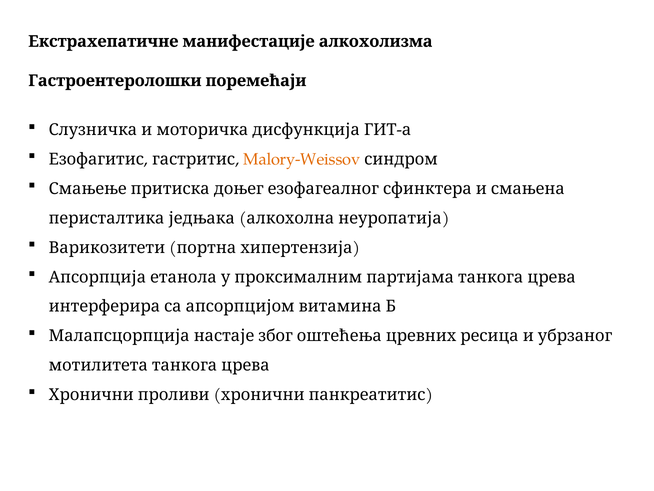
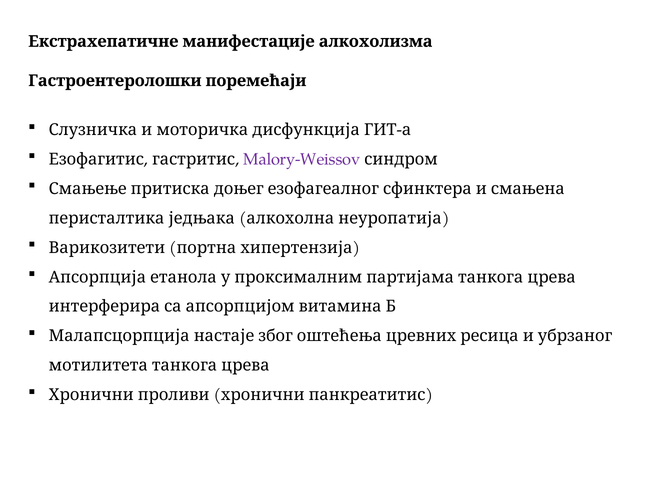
Malory-Weissov colour: orange -> purple
